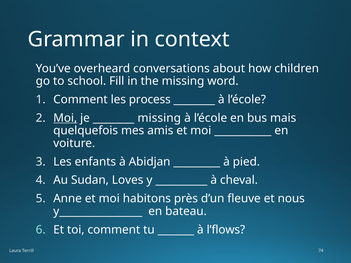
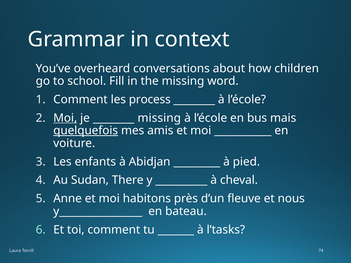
quelquefois underline: none -> present
Loves: Loves -> There
l’flows: l’flows -> l’tasks
